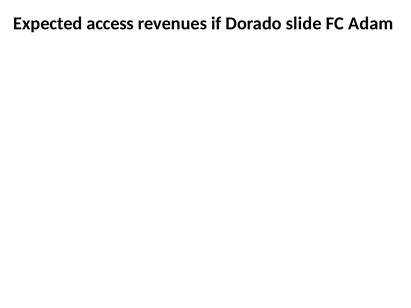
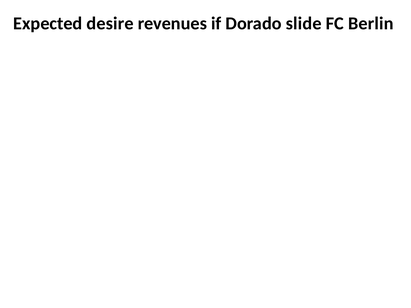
access: access -> desire
Adam: Adam -> Berlin
